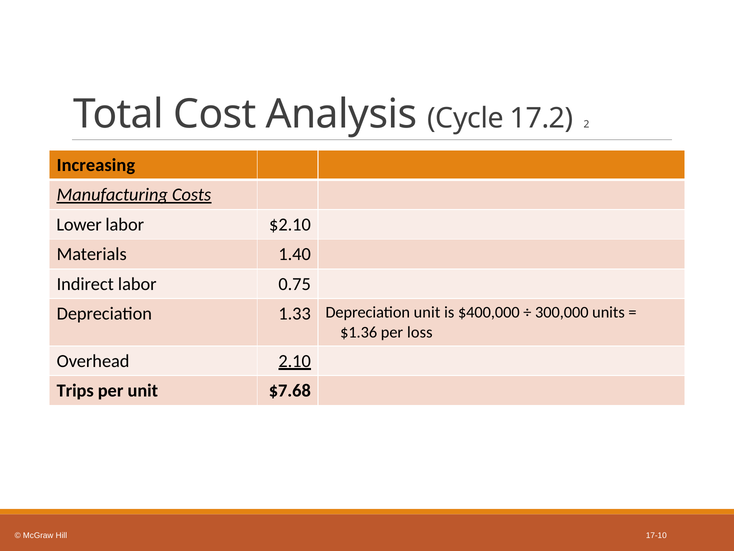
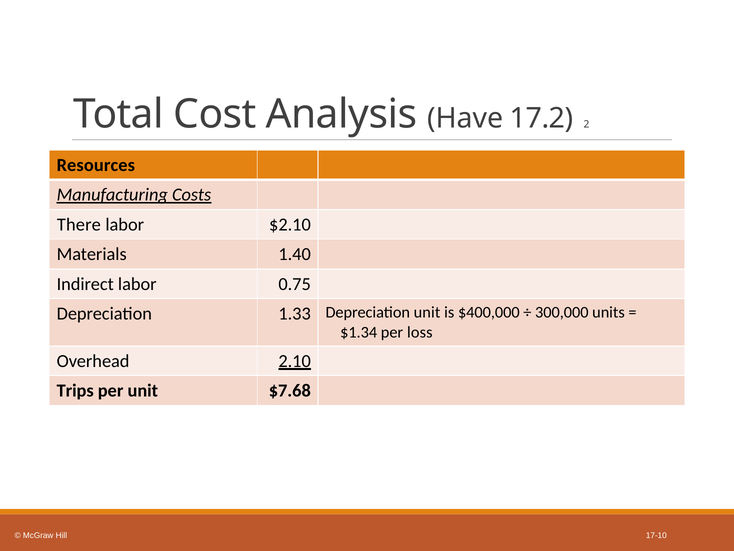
Cycle: Cycle -> Have
Increasing: Increasing -> Resources
Lower: Lower -> There
$1.36: $1.36 -> $1.34
